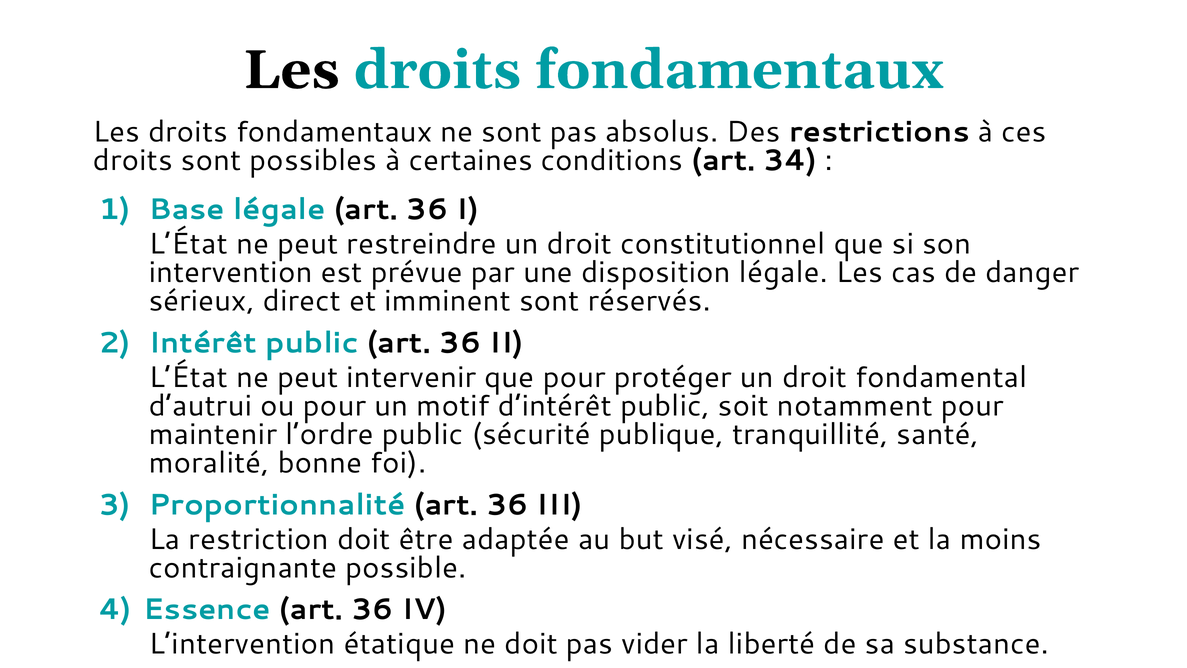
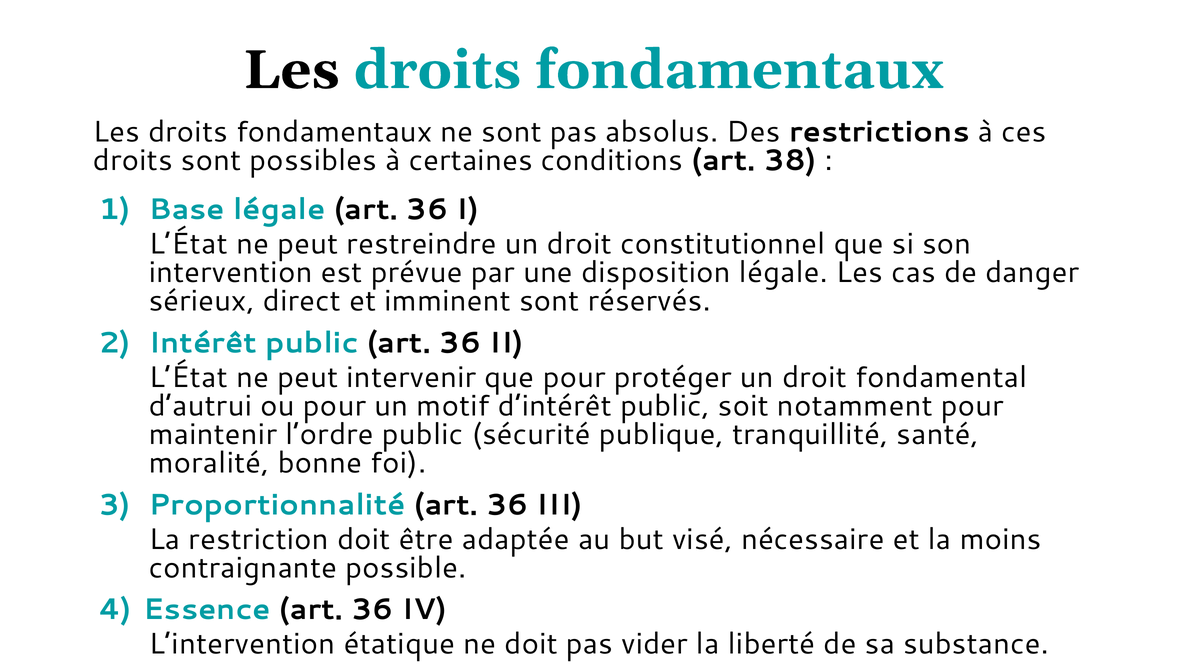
34: 34 -> 38
